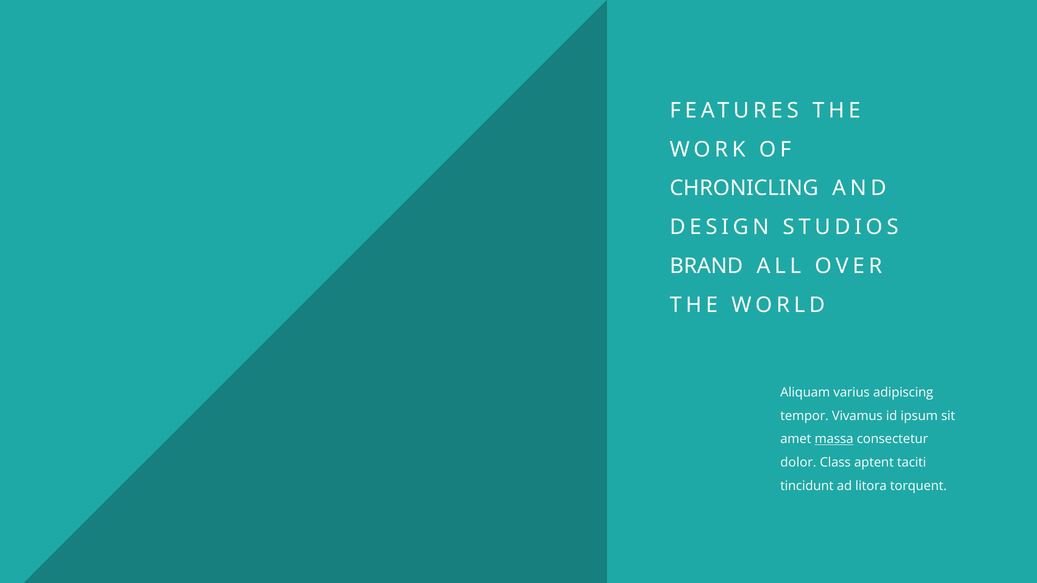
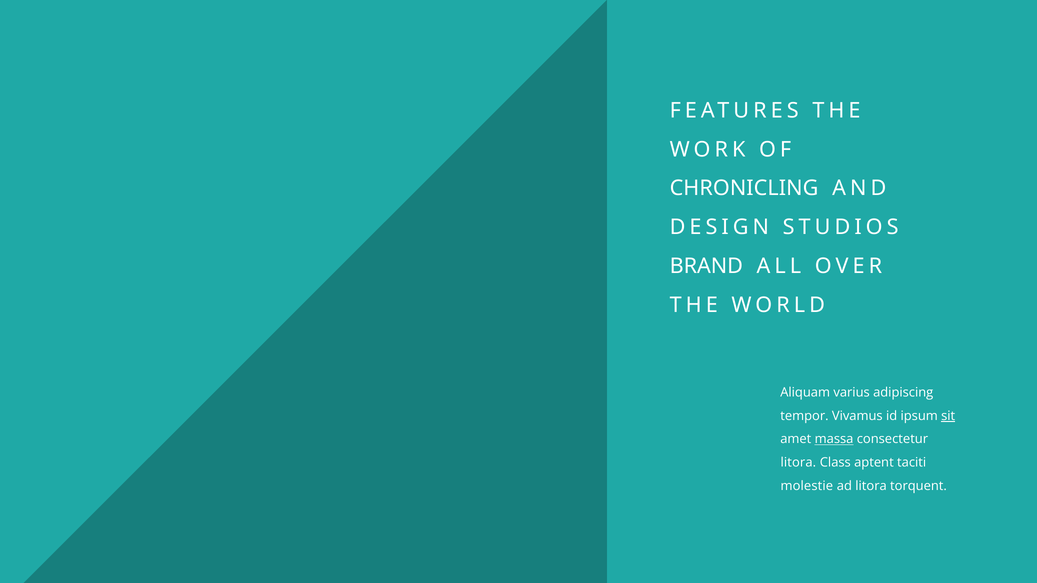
sit underline: none -> present
dolor at (798, 463): dolor -> litora
tincidunt: tincidunt -> molestie
